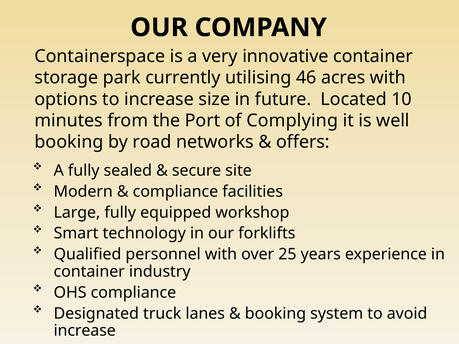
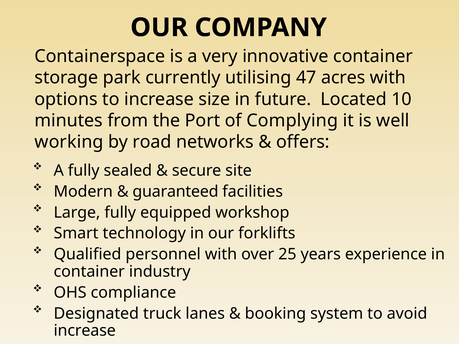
46: 46 -> 47
booking at (69, 142): booking -> working
compliance at (175, 192): compliance -> guaranteed
